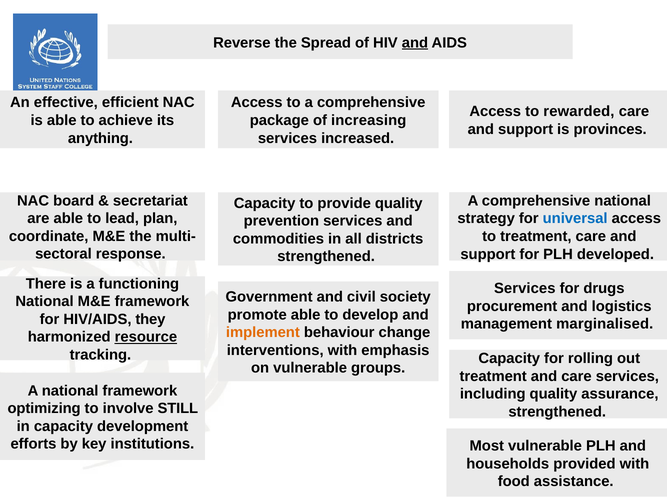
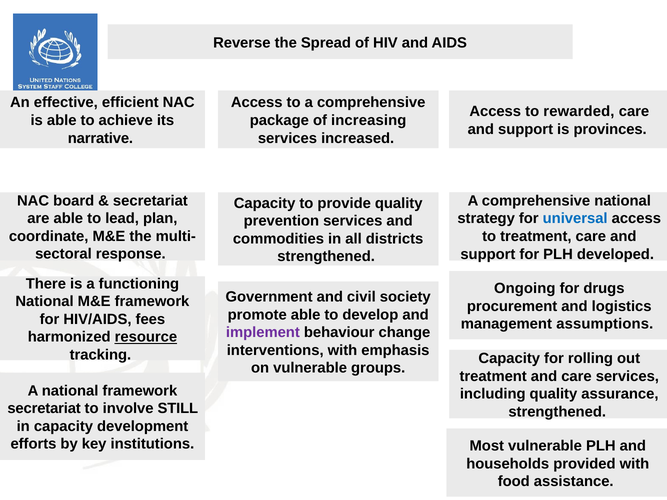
and at (415, 43) underline: present -> none
anything: anything -> narrative
Services at (525, 289): Services -> Ongoing
they: they -> fees
marginalised: marginalised -> assumptions
implement colour: orange -> purple
optimizing at (44, 409): optimizing -> secretariat
